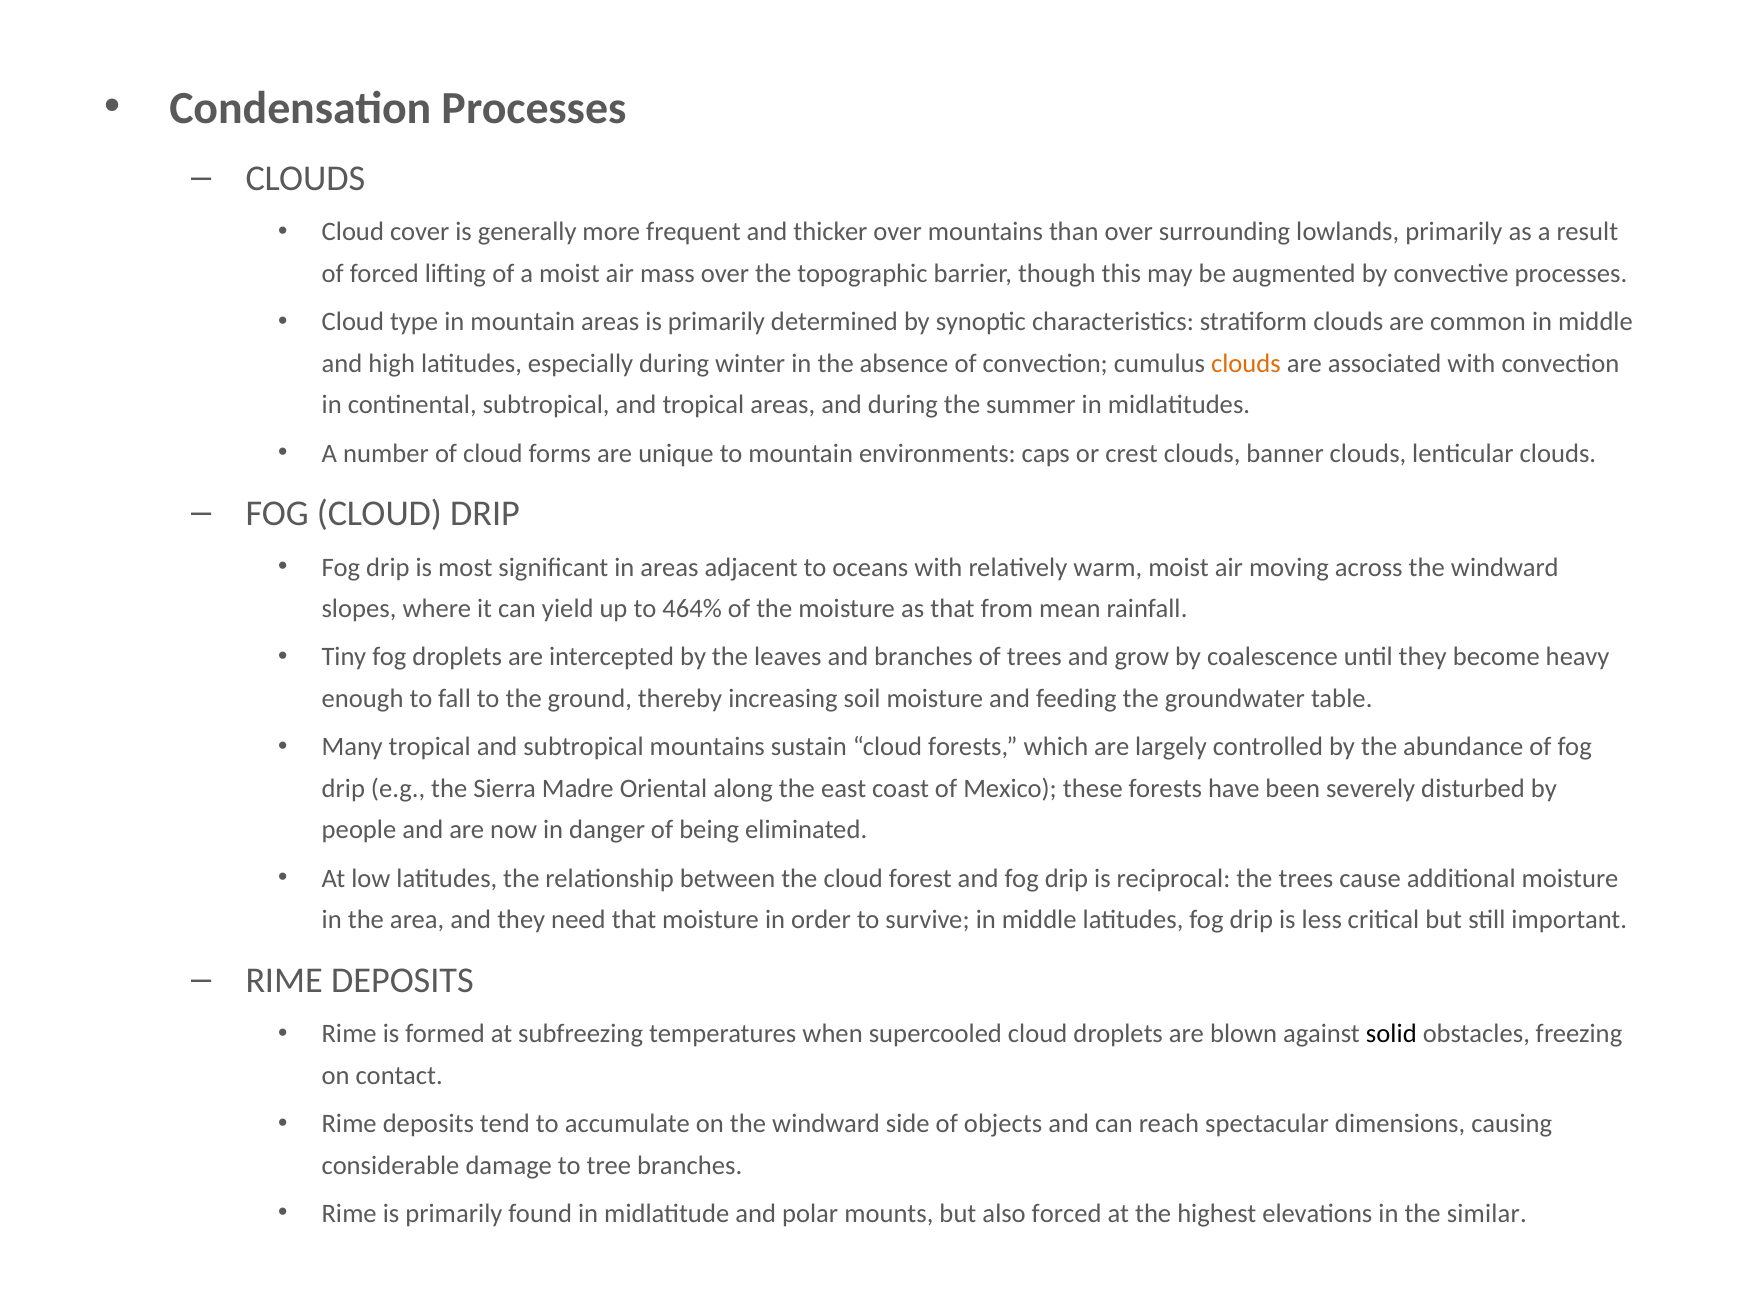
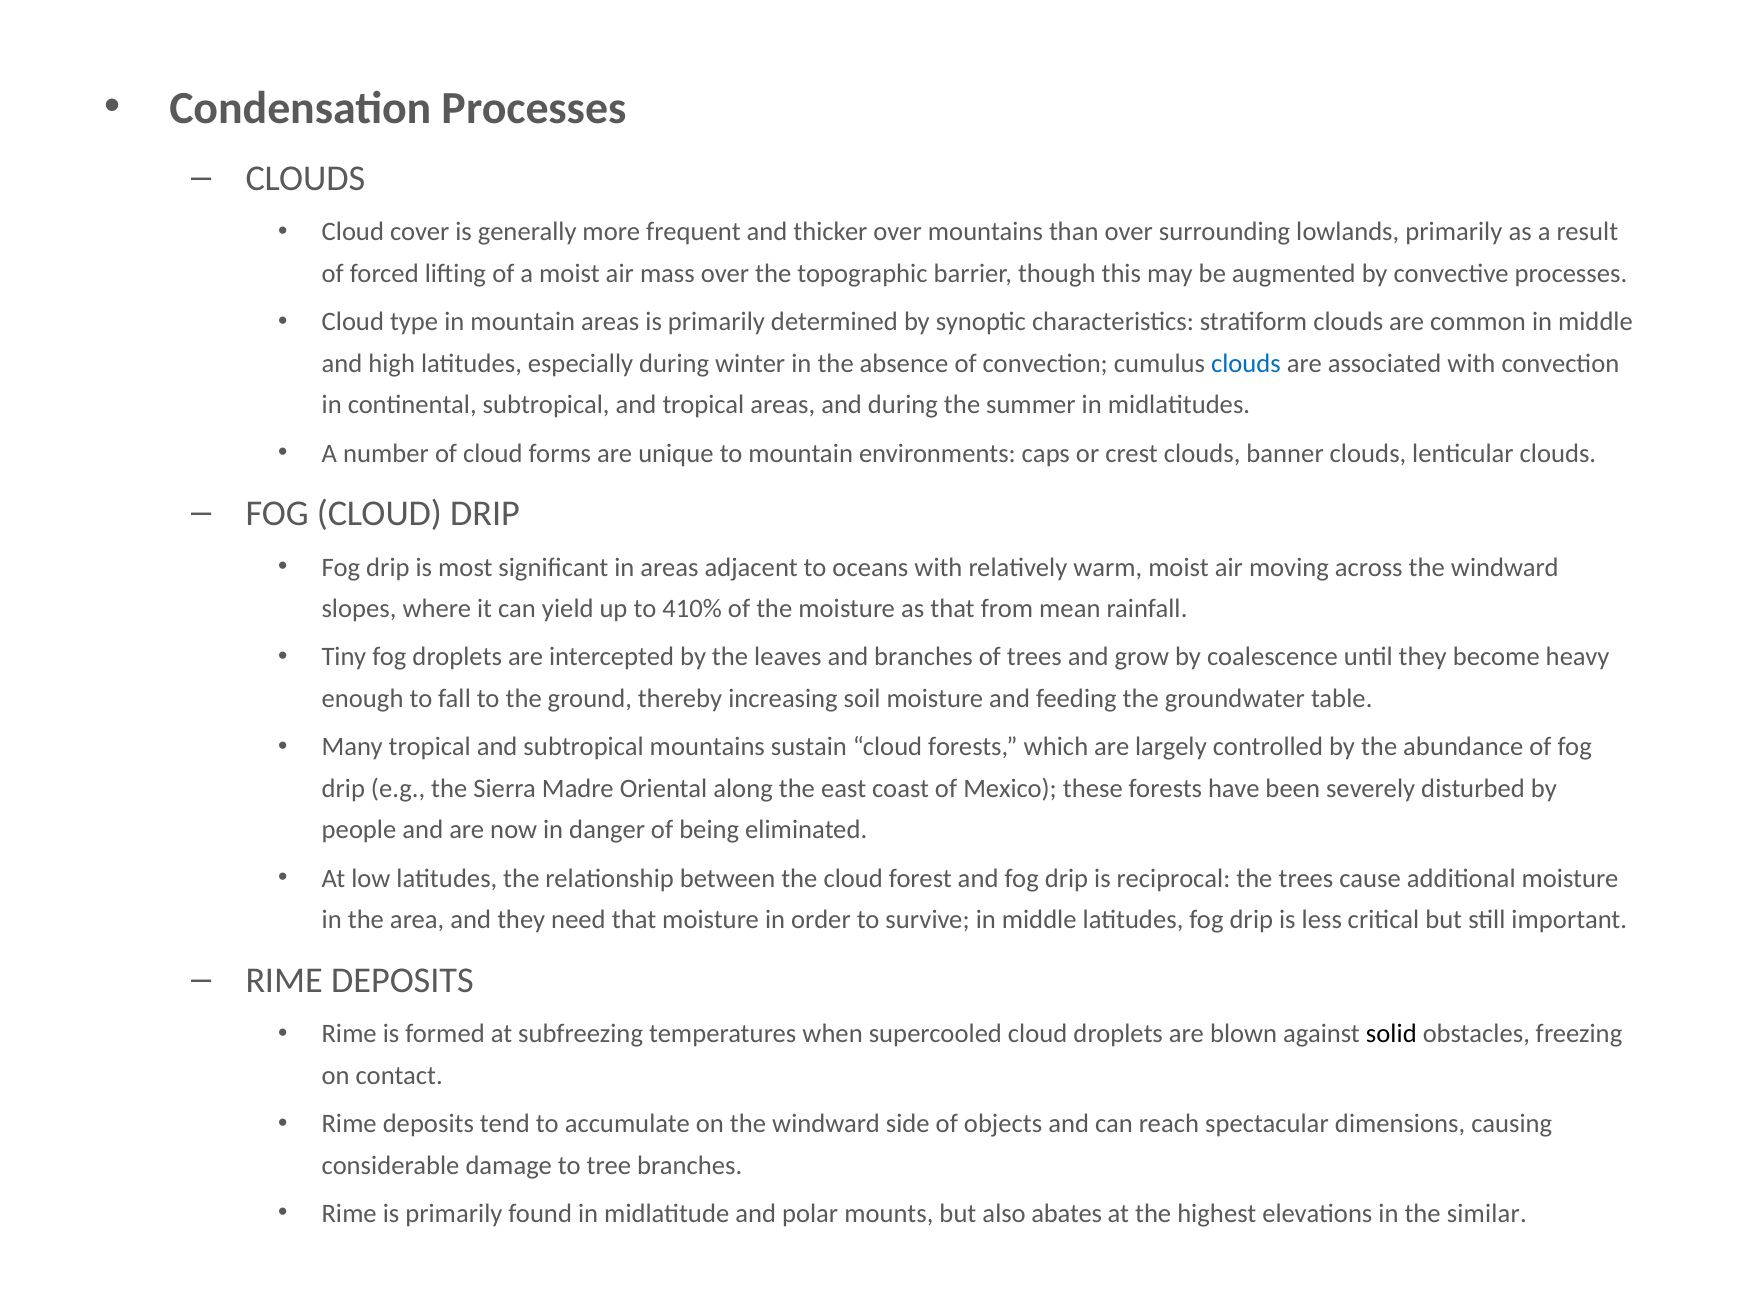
clouds at (1246, 363) colour: orange -> blue
464%: 464% -> 410%
also forced: forced -> abates
